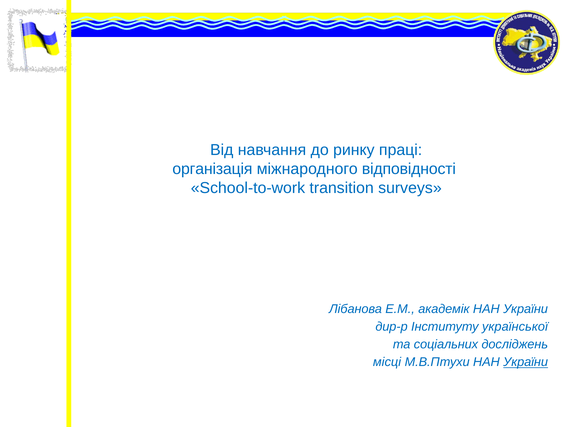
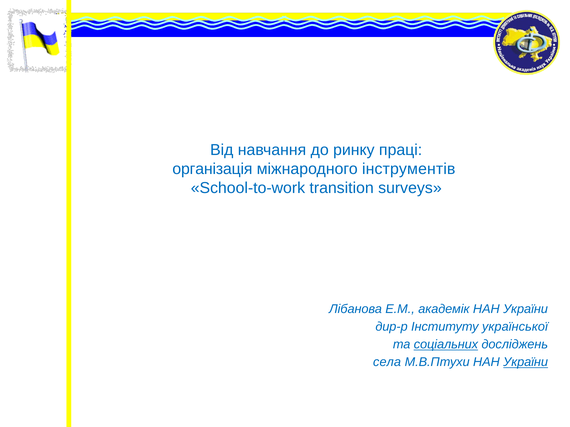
відповідності: відповідності -> інструментів
соціальних underline: none -> present
місці: місці -> села
